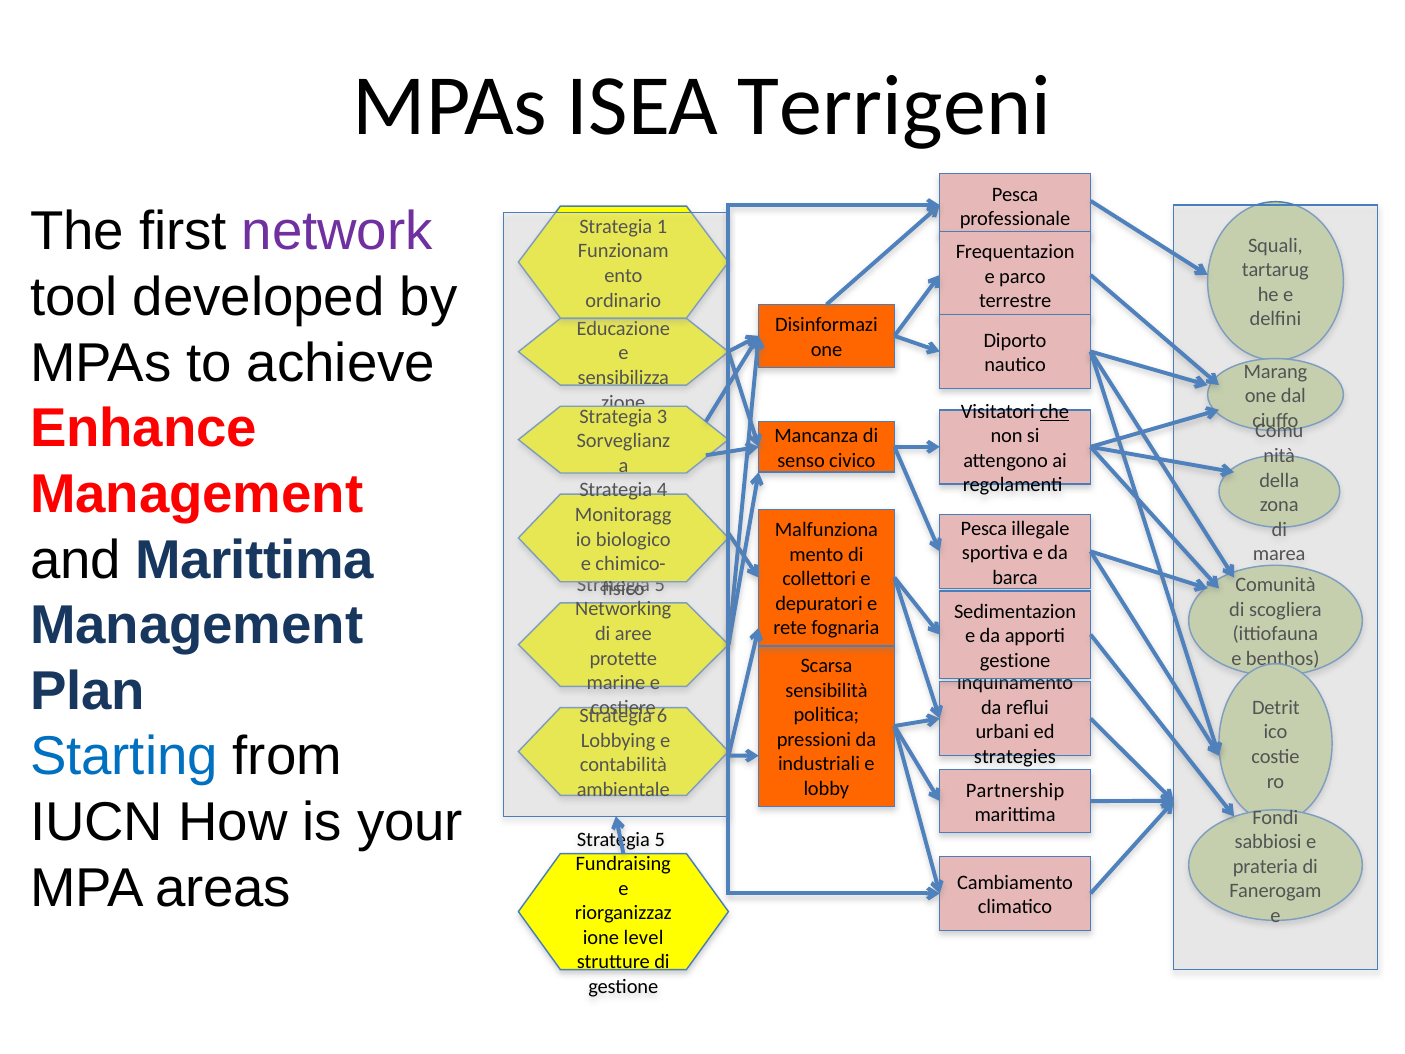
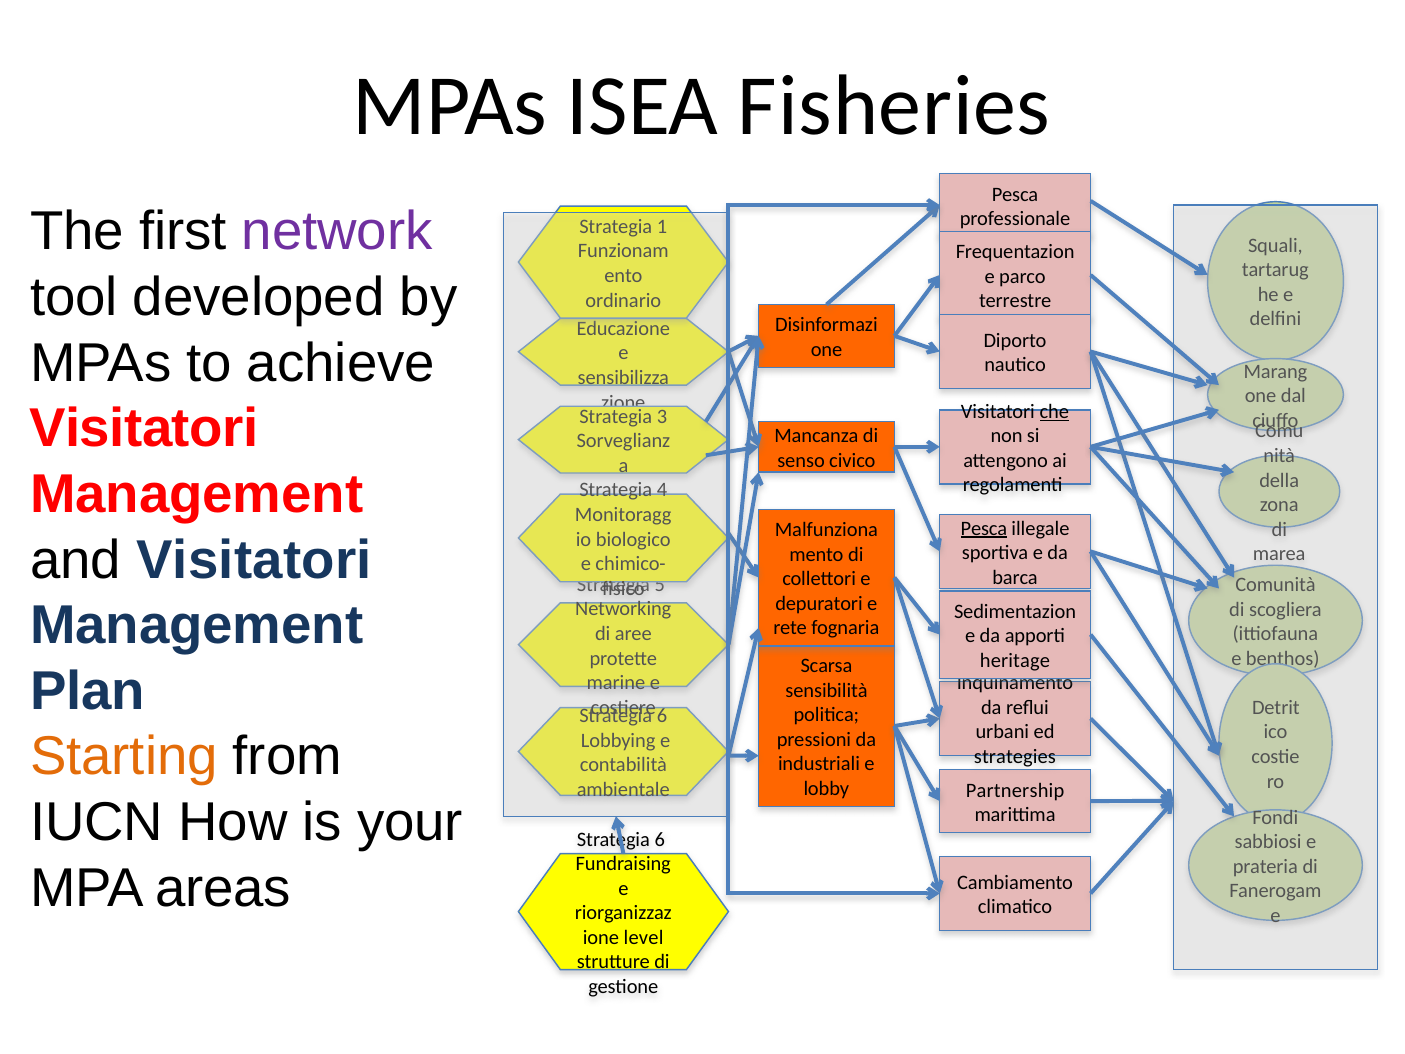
Terrigeni: Terrigeni -> Fisheries
Enhance at (144, 429): Enhance -> Visitatori
Pesca at (984, 528) underline: none -> present
and Marittima: Marittima -> Visitatori
gestione at (1015, 660): gestione -> heritage
Starting colour: blue -> orange
5 at (660, 839): 5 -> 6
